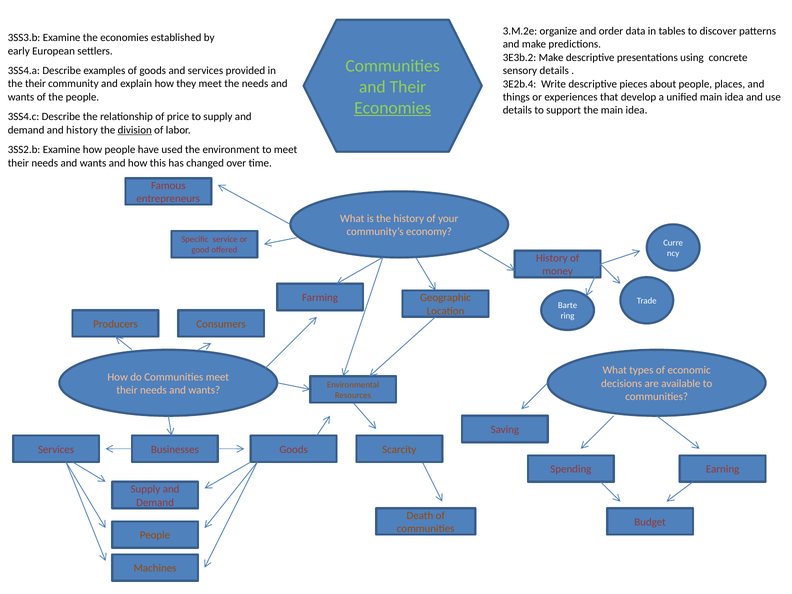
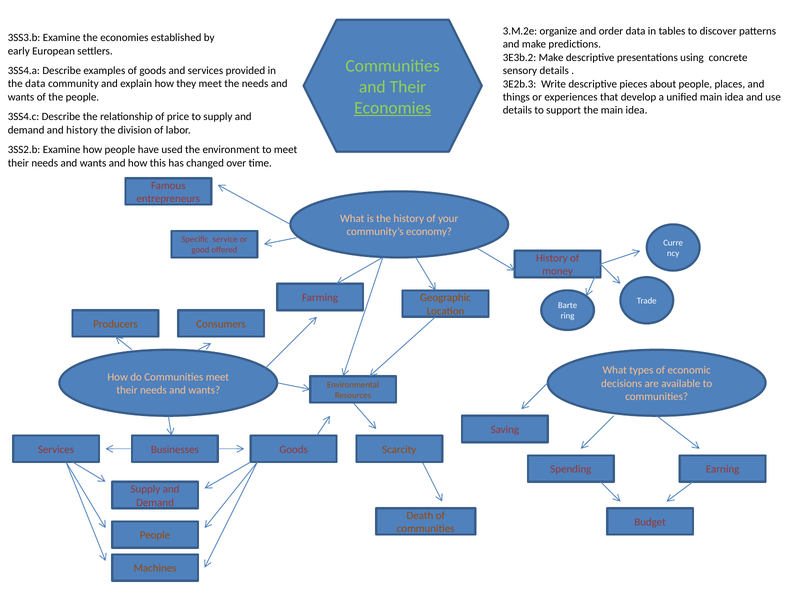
the their: their -> data
3E2b.4: 3E2b.4 -> 3E2b.3
division underline: present -> none
